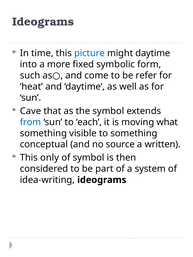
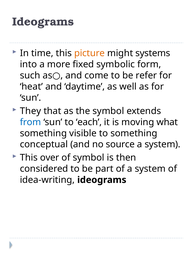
picture colour: blue -> orange
might daytime: daytime -> systems
Cave: Cave -> They
written at (163, 145): written -> system
only: only -> over
